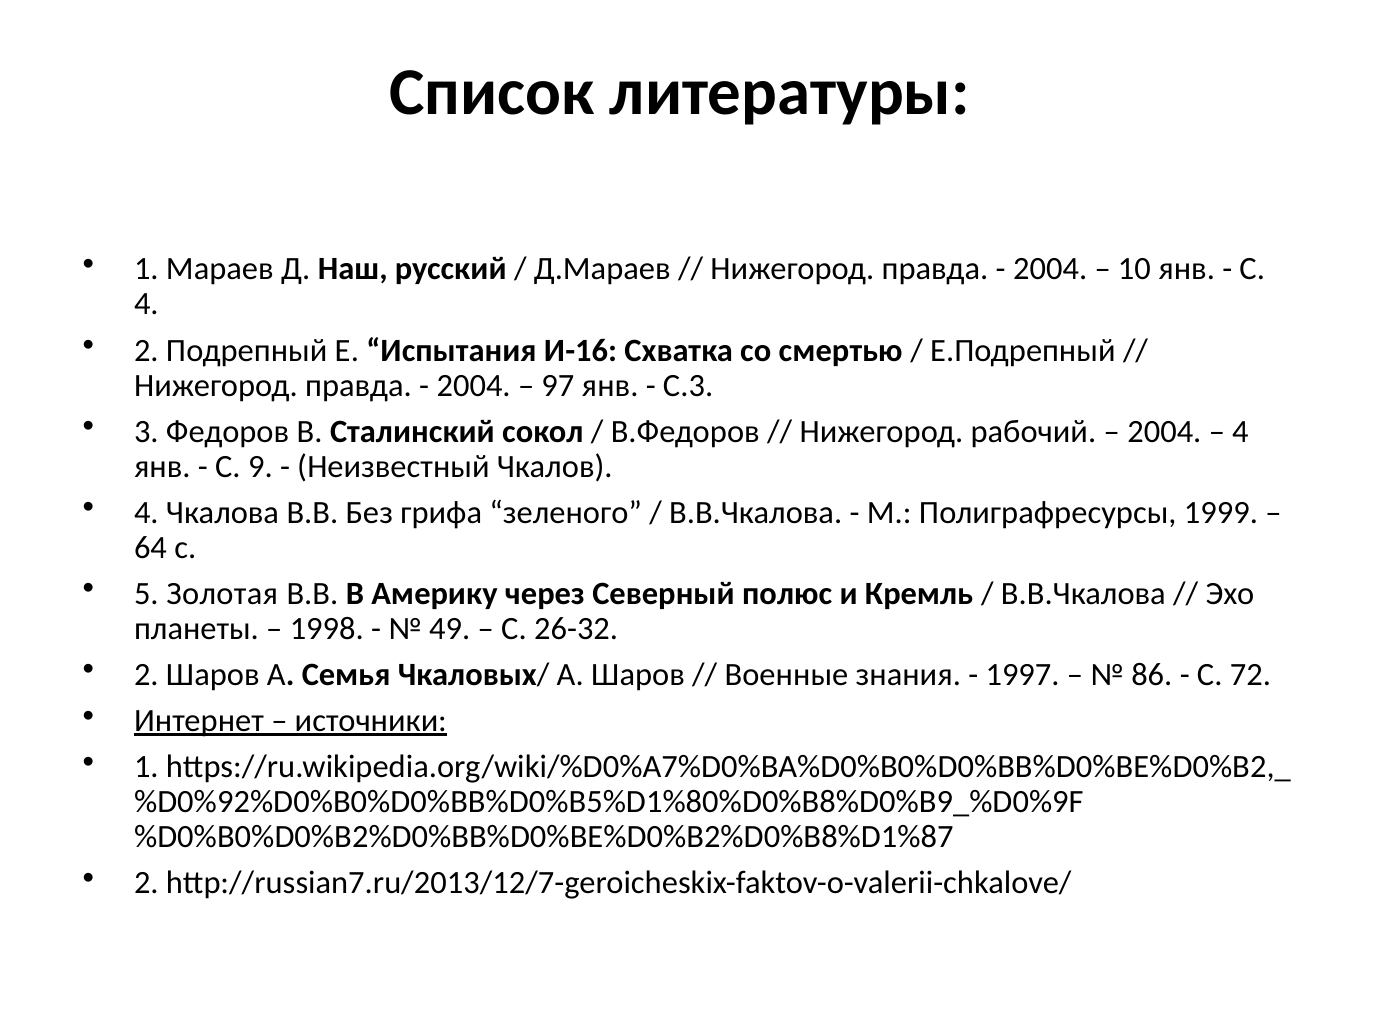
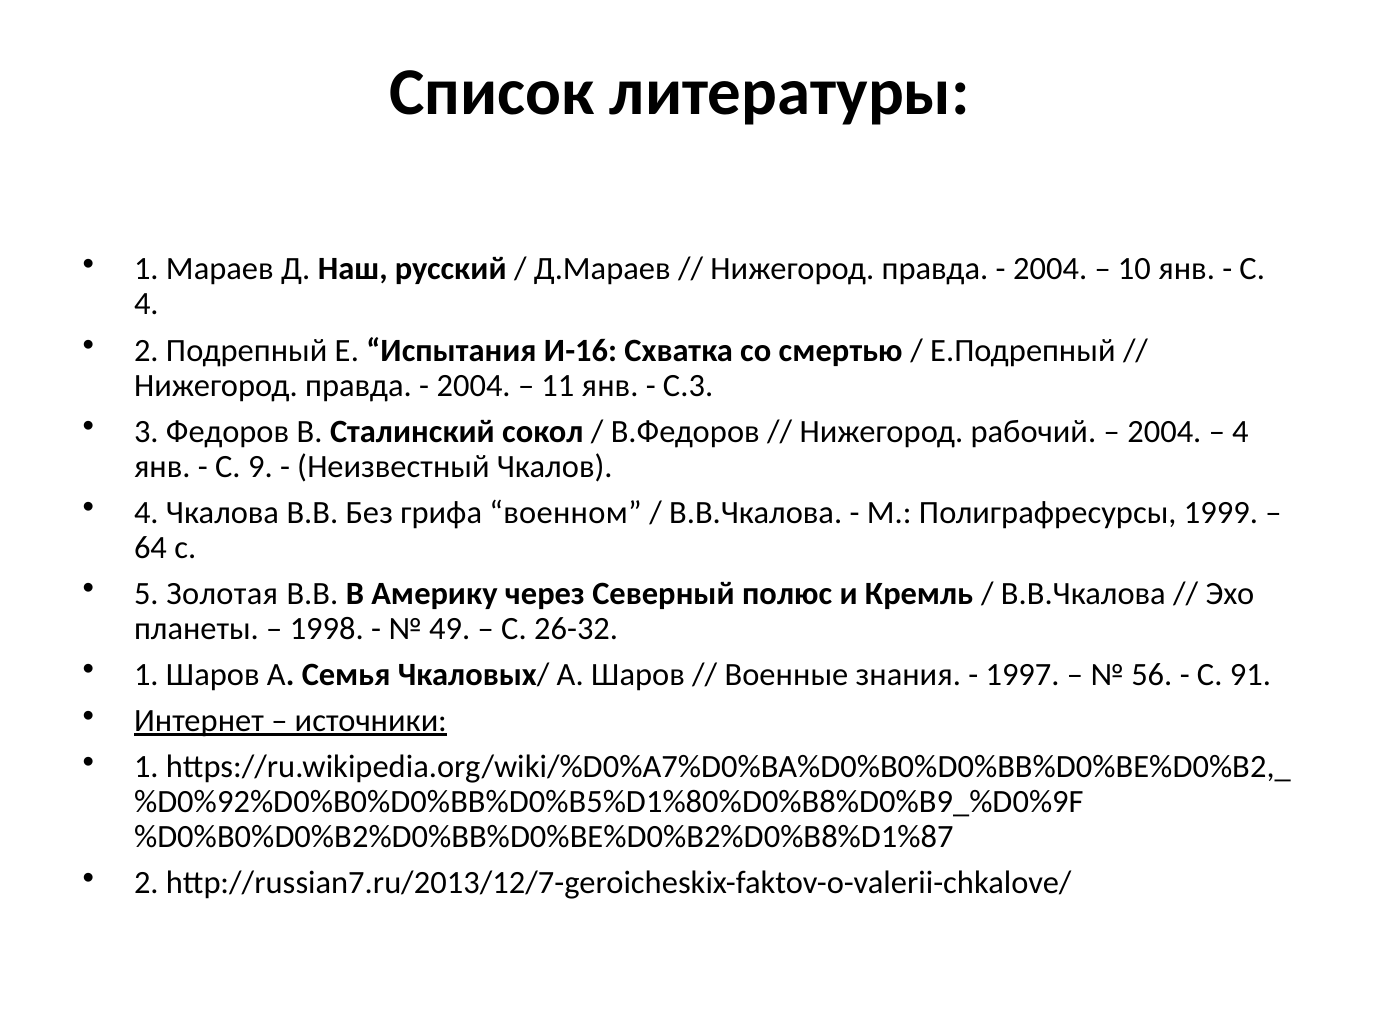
97: 97 -> 11
зеленого: зеленого -> военном
2 at (146, 675): 2 -> 1
86: 86 -> 56
72: 72 -> 91
